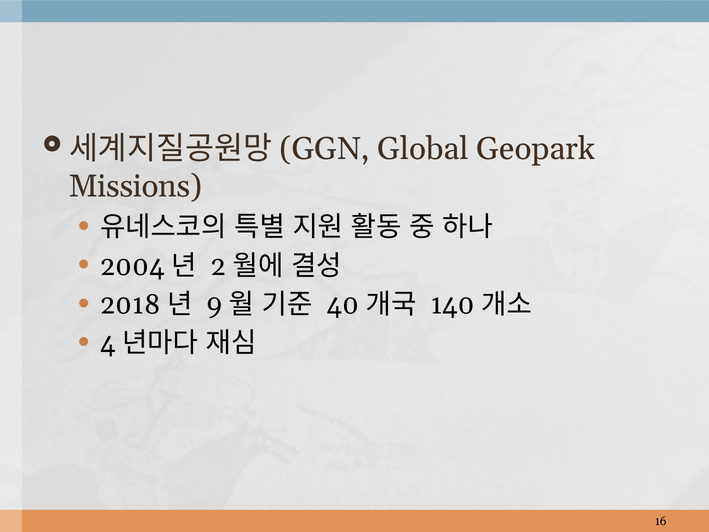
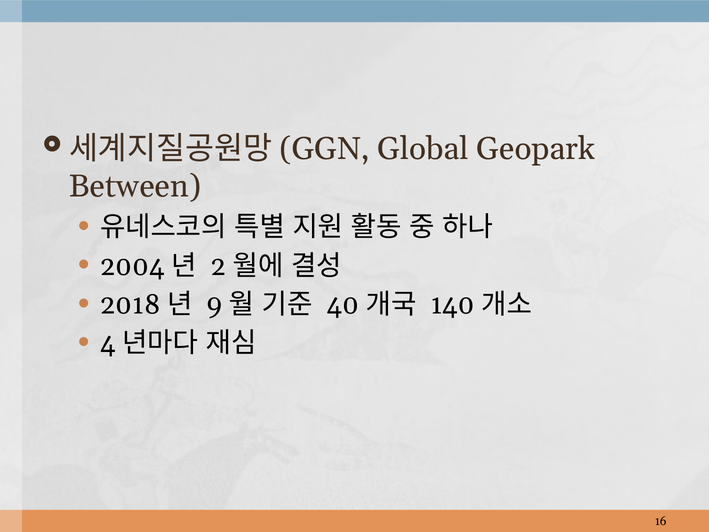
Missions: Missions -> Between
